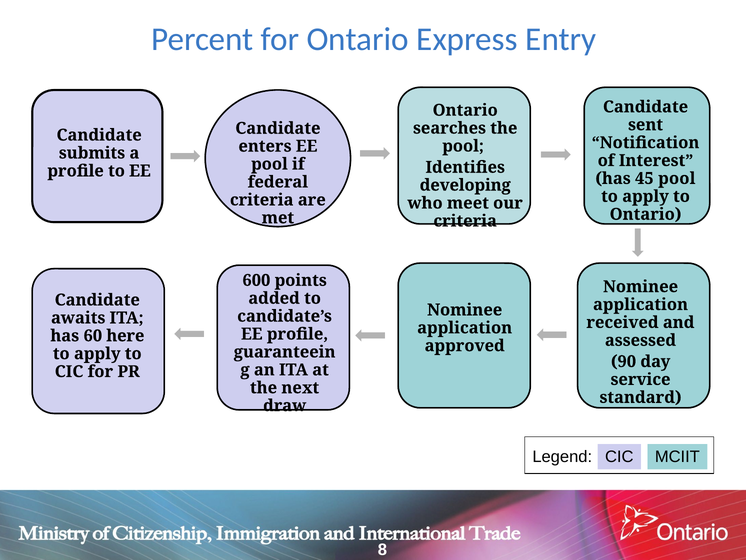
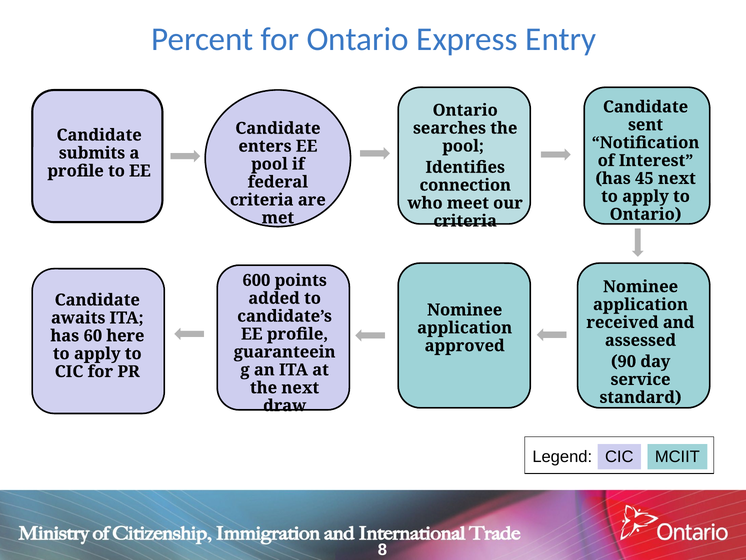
45 pool: pool -> next
developing: developing -> connection
